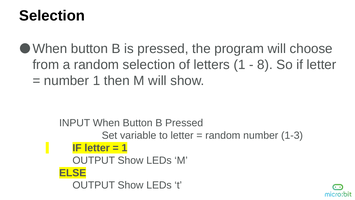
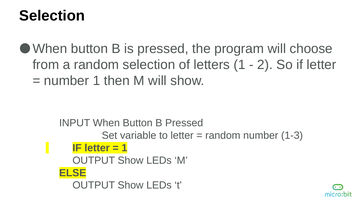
8: 8 -> 2
